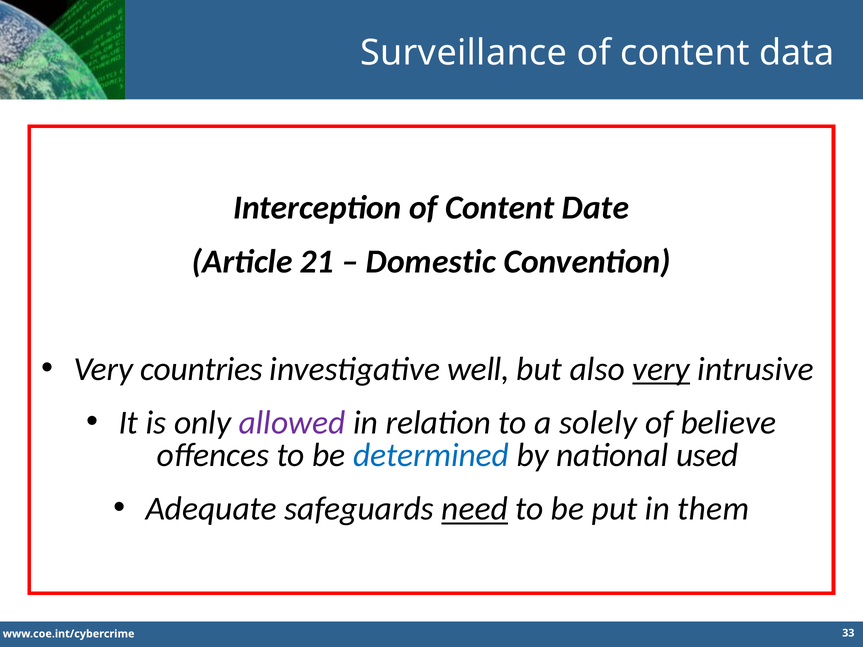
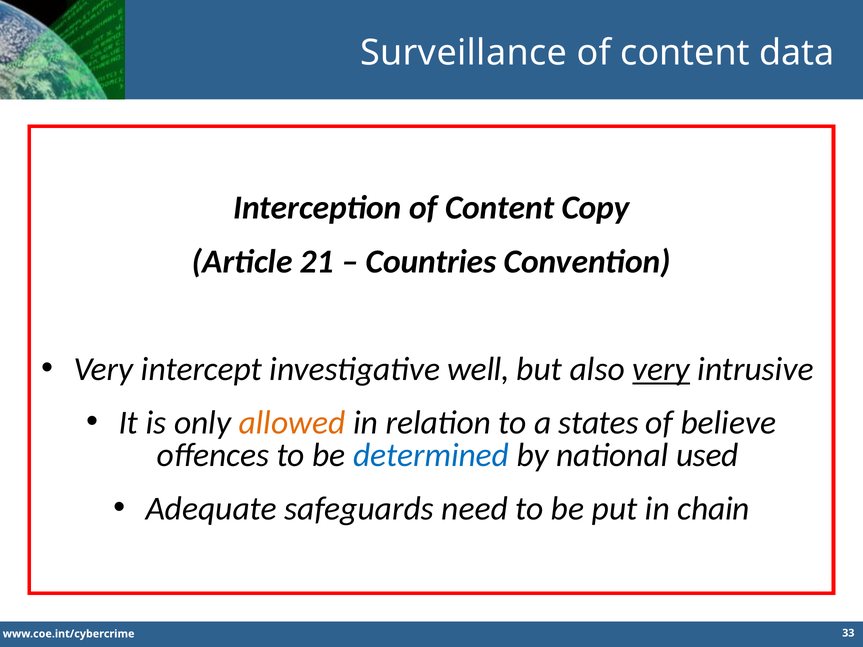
Date: Date -> Copy
Domestic: Domestic -> Countries
countries: countries -> intercept
allowed colour: purple -> orange
solely: solely -> states
need underline: present -> none
them: them -> chain
